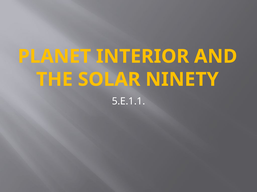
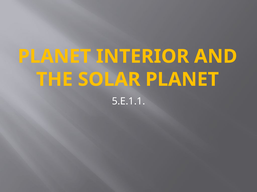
SOLAR NINETY: NINETY -> PLANET
